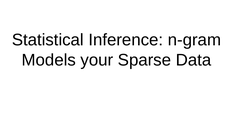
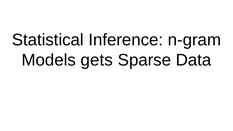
your: your -> gets
